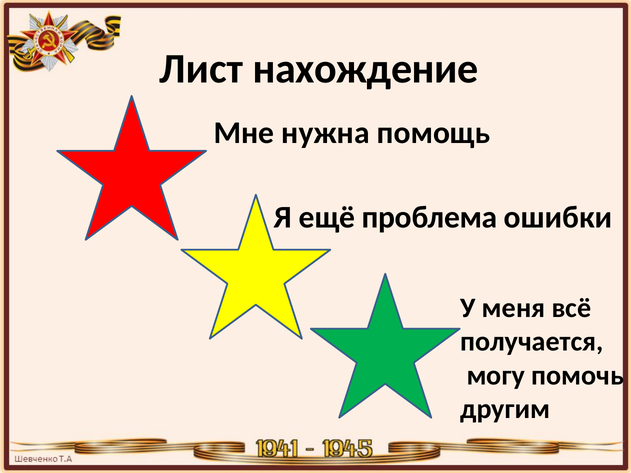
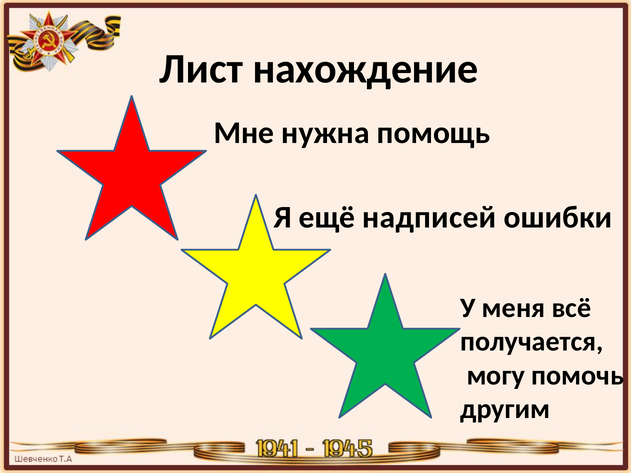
проблема: проблема -> надписей
